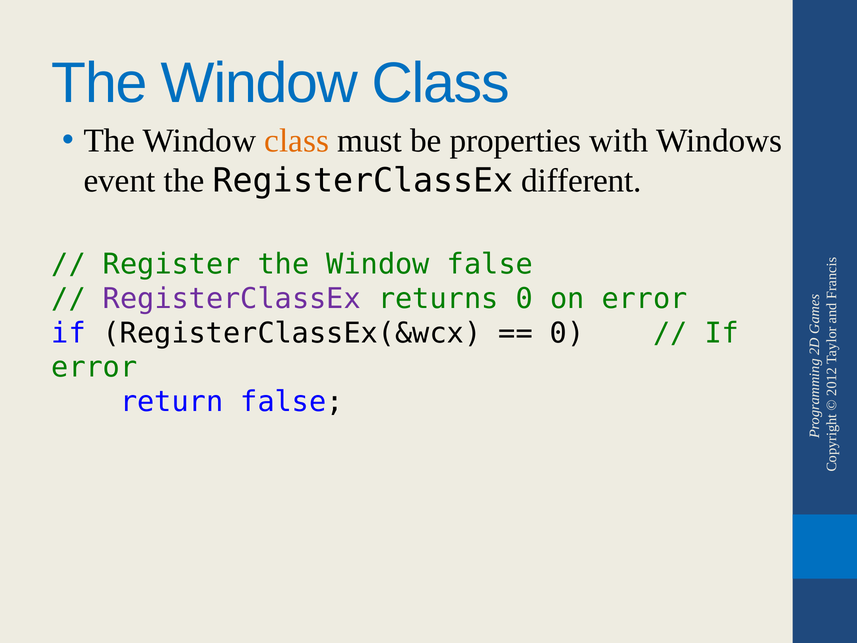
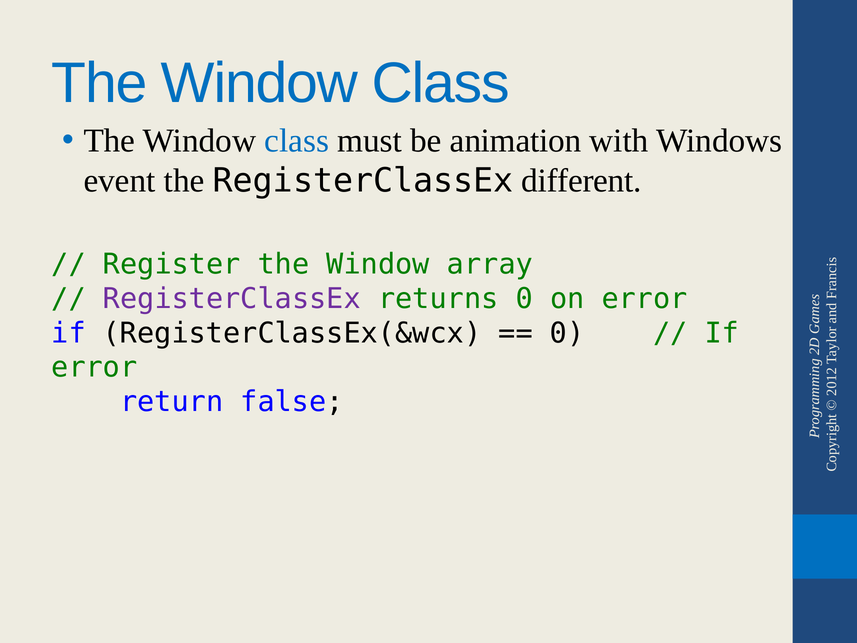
class at (297, 141) colour: orange -> blue
properties: properties -> animation
Window false: false -> array
